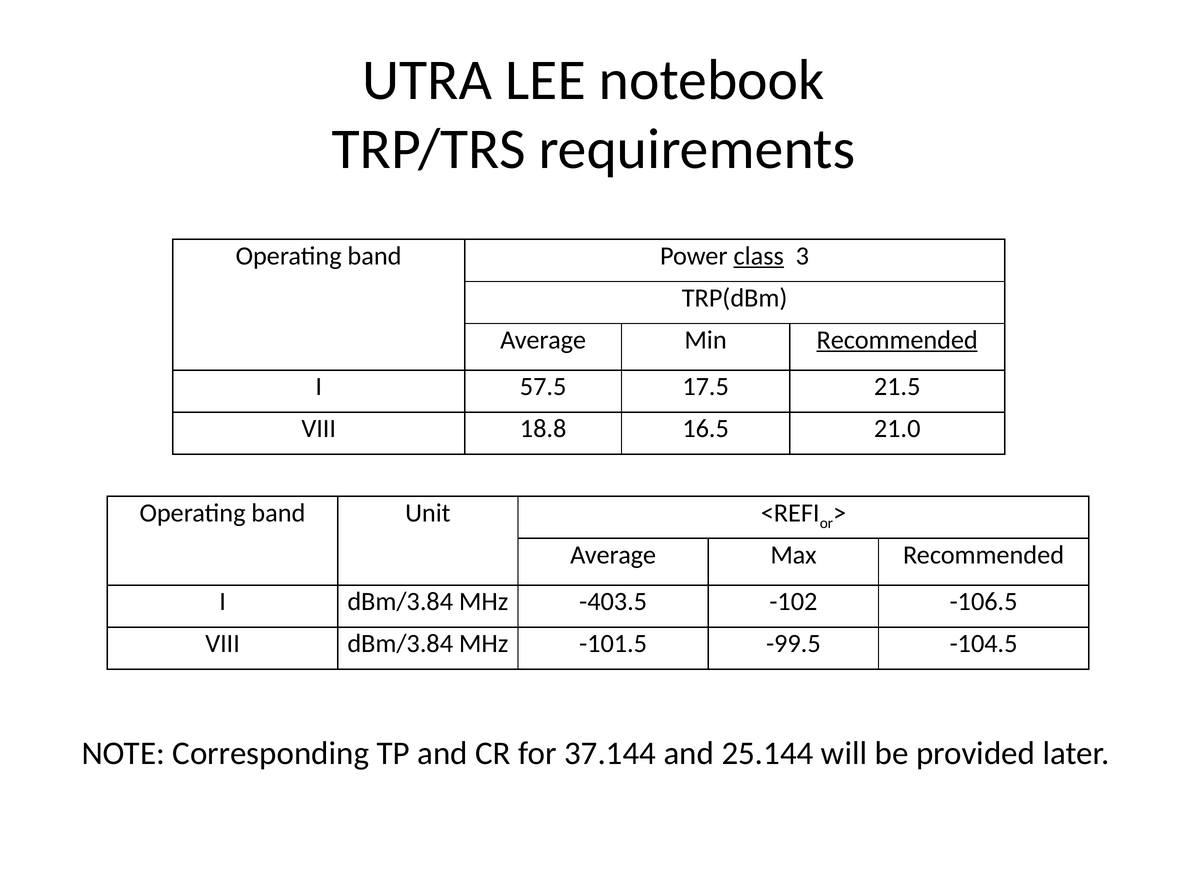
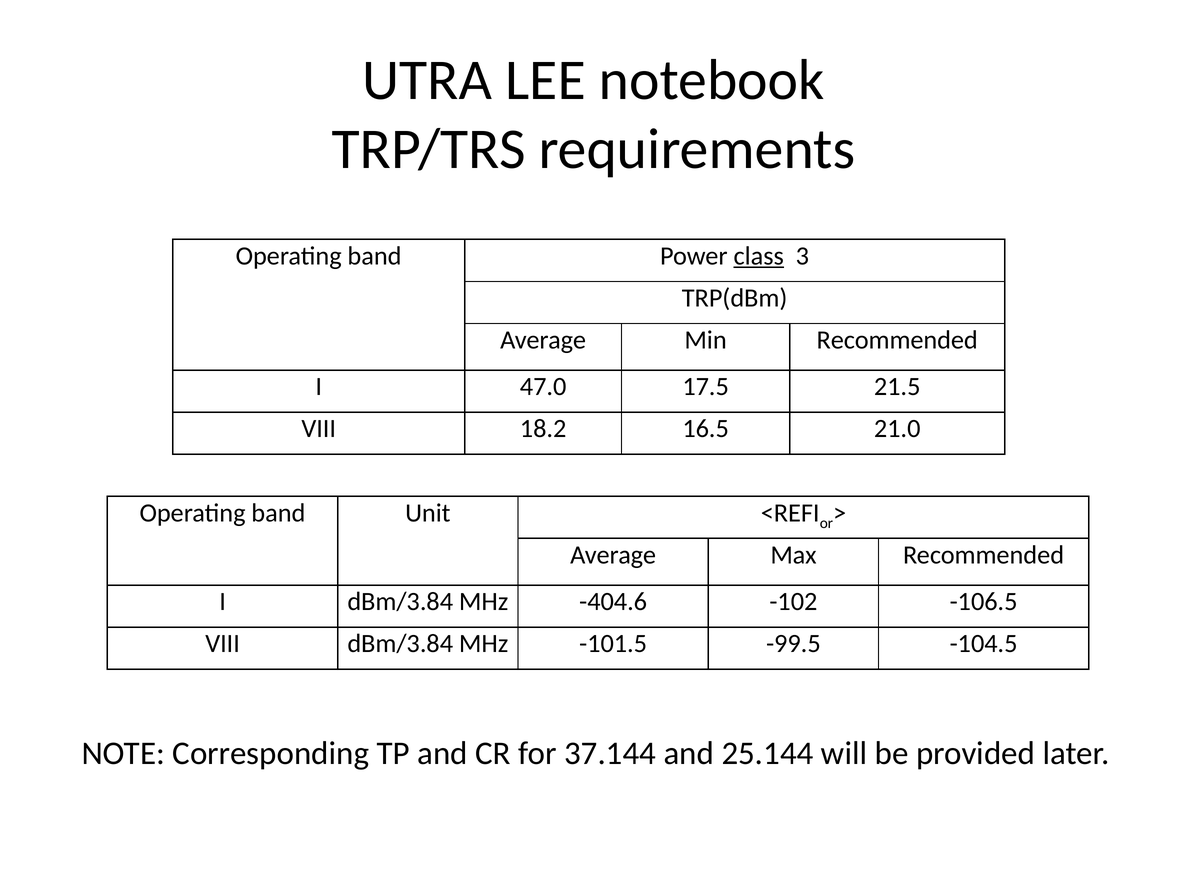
Recommended at (897, 340) underline: present -> none
57.5: 57.5 -> 47.0
18.8: 18.8 -> 18.2
-403.5: -403.5 -> -404.6
